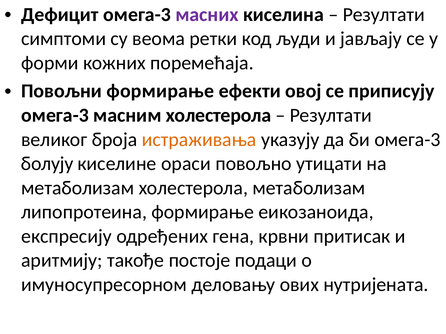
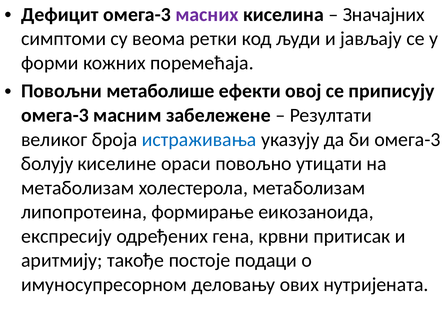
Резултати at (384, 15): Резултати -> Значајних
Повољни формирање: формирање -> метаболише
масним холестерола: холестерола -> забележене
истраживања colour: orange -> blue
